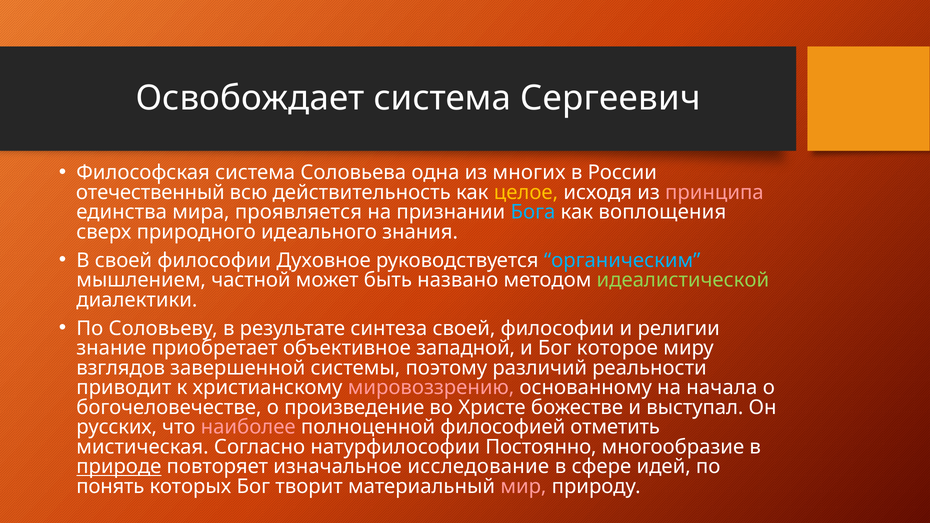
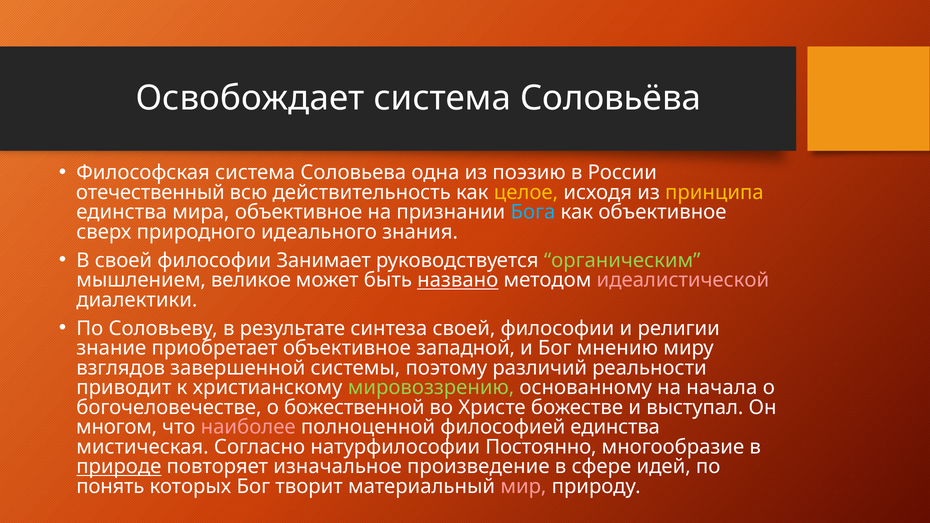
Сергеевич: Сергеевич -> Соловьёва
многих: многих -> поэзию
принципа colour: pink -> yellow
мира проявляется: проявляется -> объективное
как воплощения: воплощения -> объективное
Духовное: Духовное -> Занимает
органическим colour: light blue -> light green
частной: частной -> великое
названо underline: none -> present
идеалистической colour: light green -> pink
которое: которое -> мнению
мировоззрению colour: pink -> light green
произведение: произведение -> божественной
русских: русских -> многом
философией отметить: отметить -> единства
исследование: исследование -> произведение
